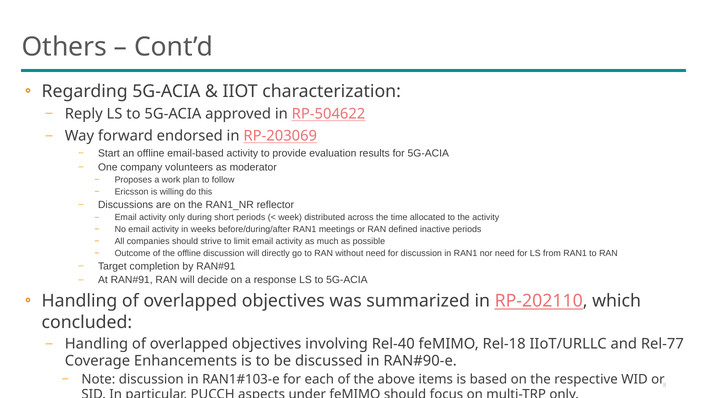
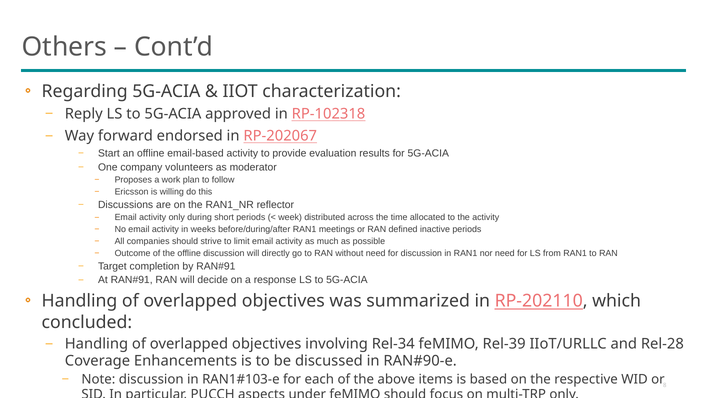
RP-504622: RP-504622 -> RP-102318
RP-203069: RP-203069 -> RP-202067
Rel-40: Rel-40 -> Rel-34
Rel-18: Rel-18 -> Rel-39
Rel-77: Rel-77 -> Rel-28
